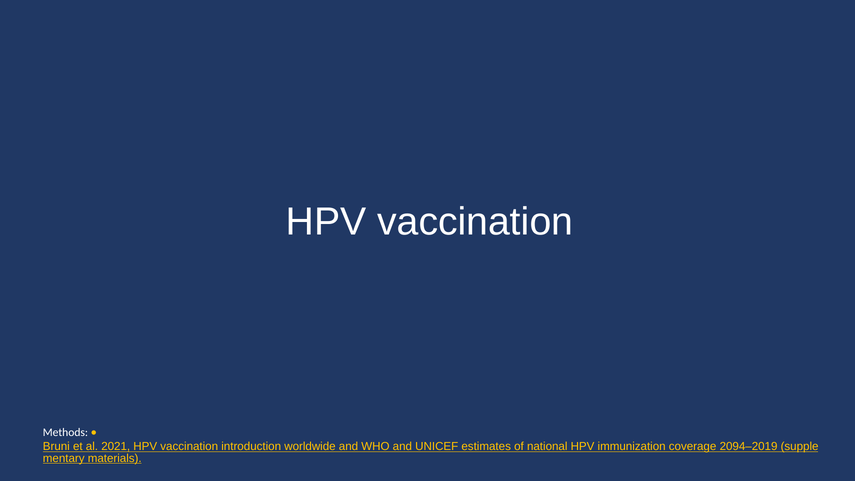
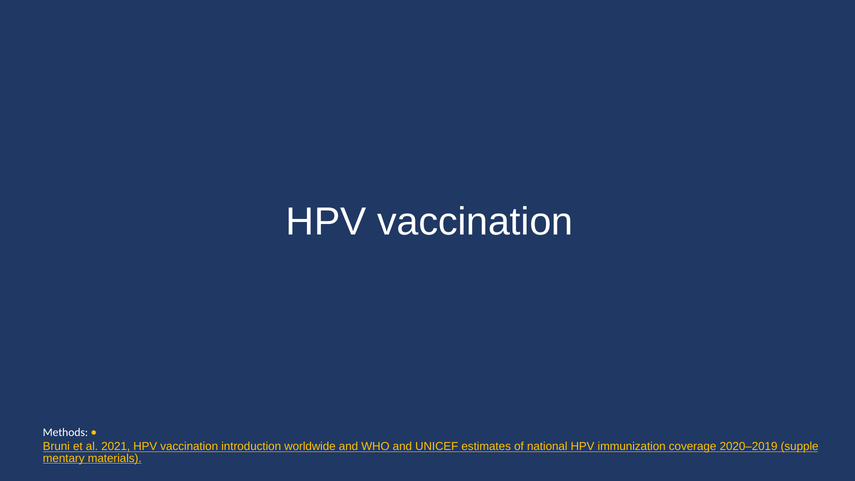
2094–2019: 2094–2019 -> 2020–2019
